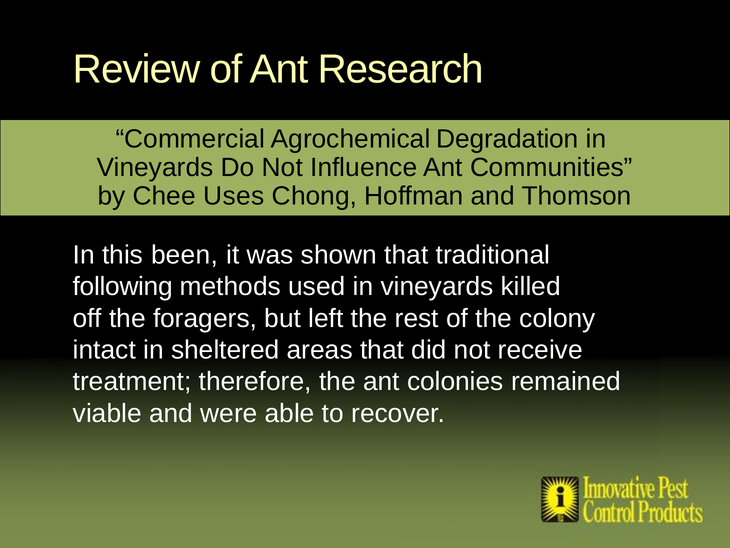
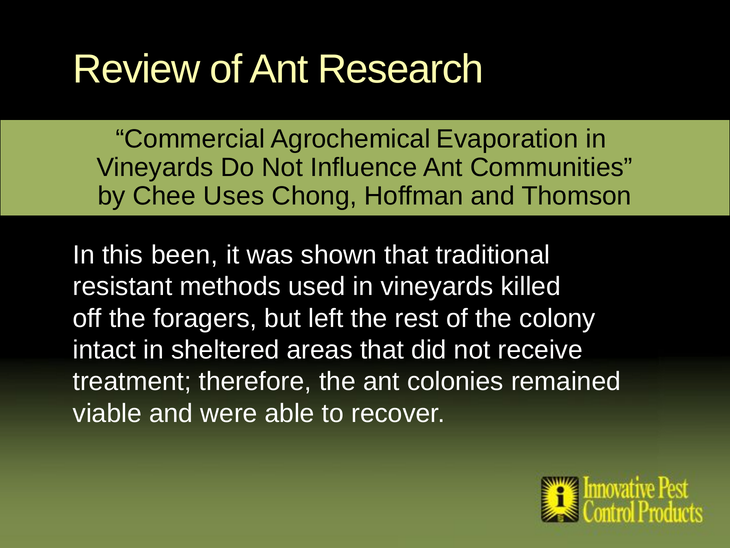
Degradation: Degradation -> Evaporation
following: following -> resistant
